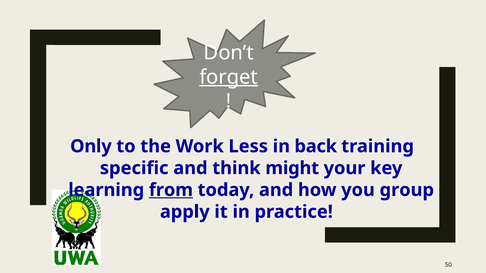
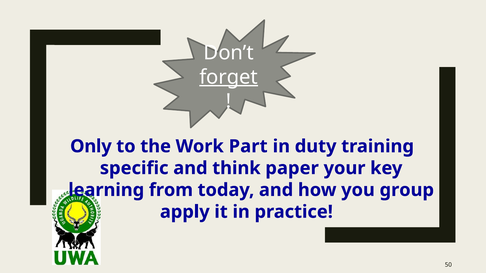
Less: Less -> Part
back: back -> duty
might: might -> paper
from underline: present -> none
